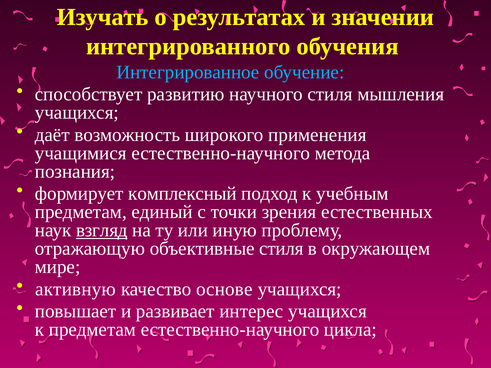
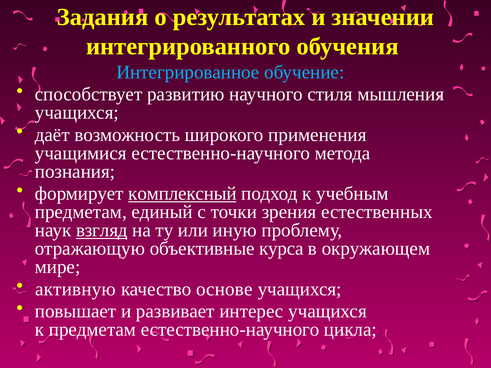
Изучать: Изучать -> Задания
комплексный underline: none -> present
объективные стиля: стиля -> курса
